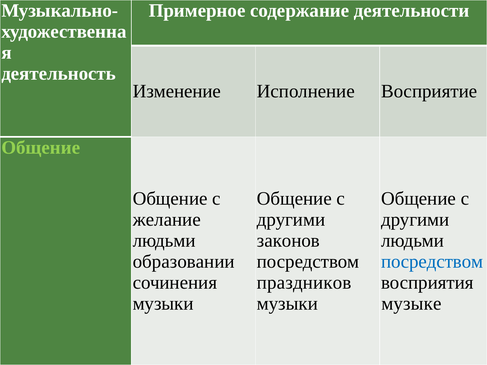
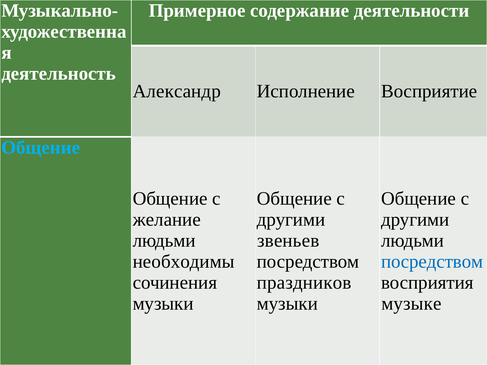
Изменение: Изменение -> Александр
Общение at (41, 148) colour: light green -> light blue
законов: законов -> звеньев
образовании: образовании -> необходимы
